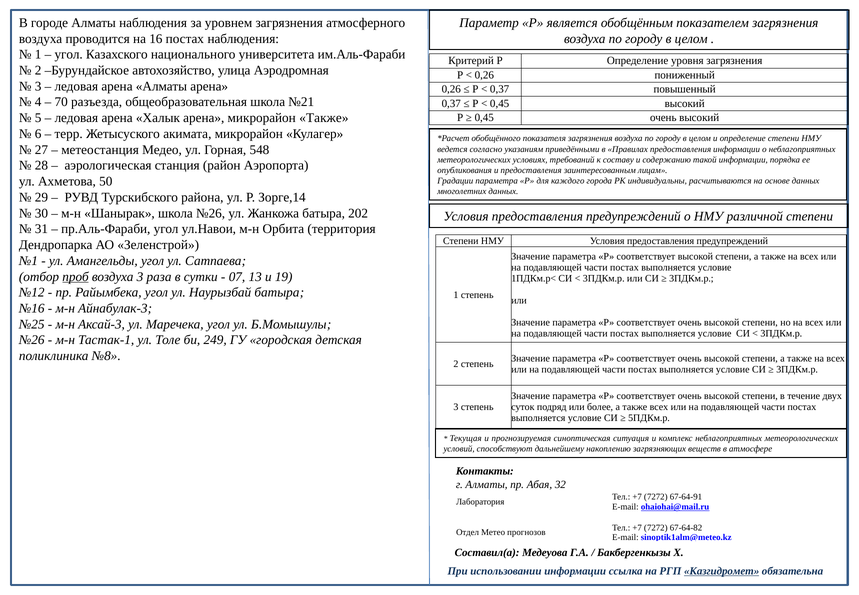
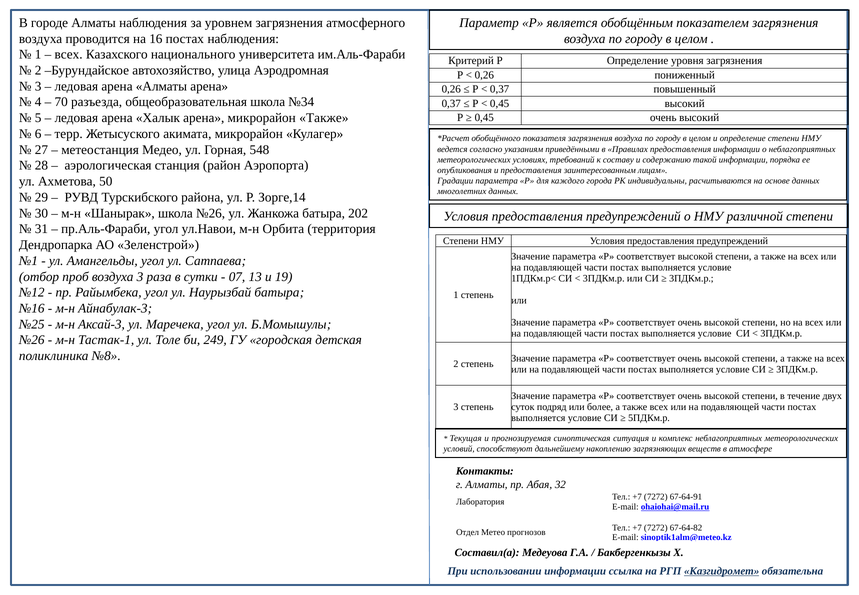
угол at (69, 54): угол -> всех
№21: №21 -> №34
проб underline: present -> none
